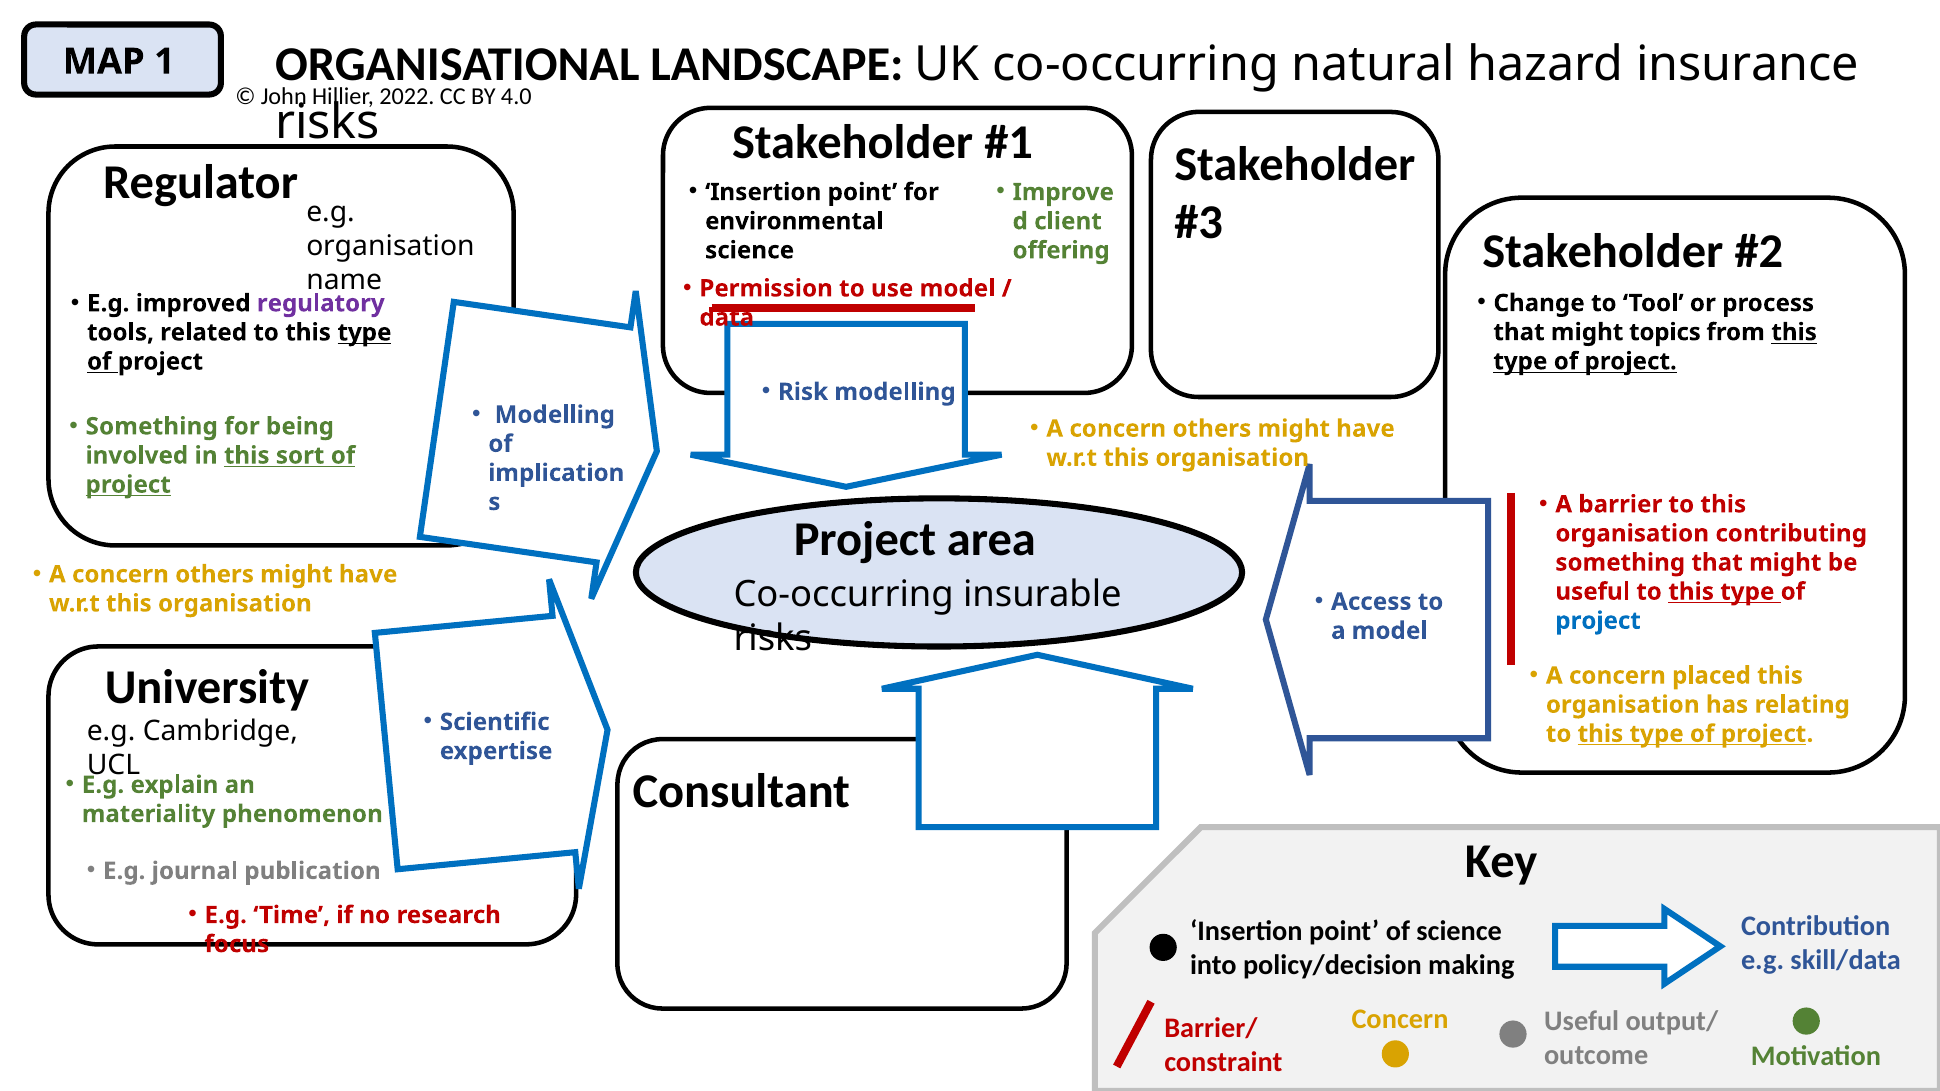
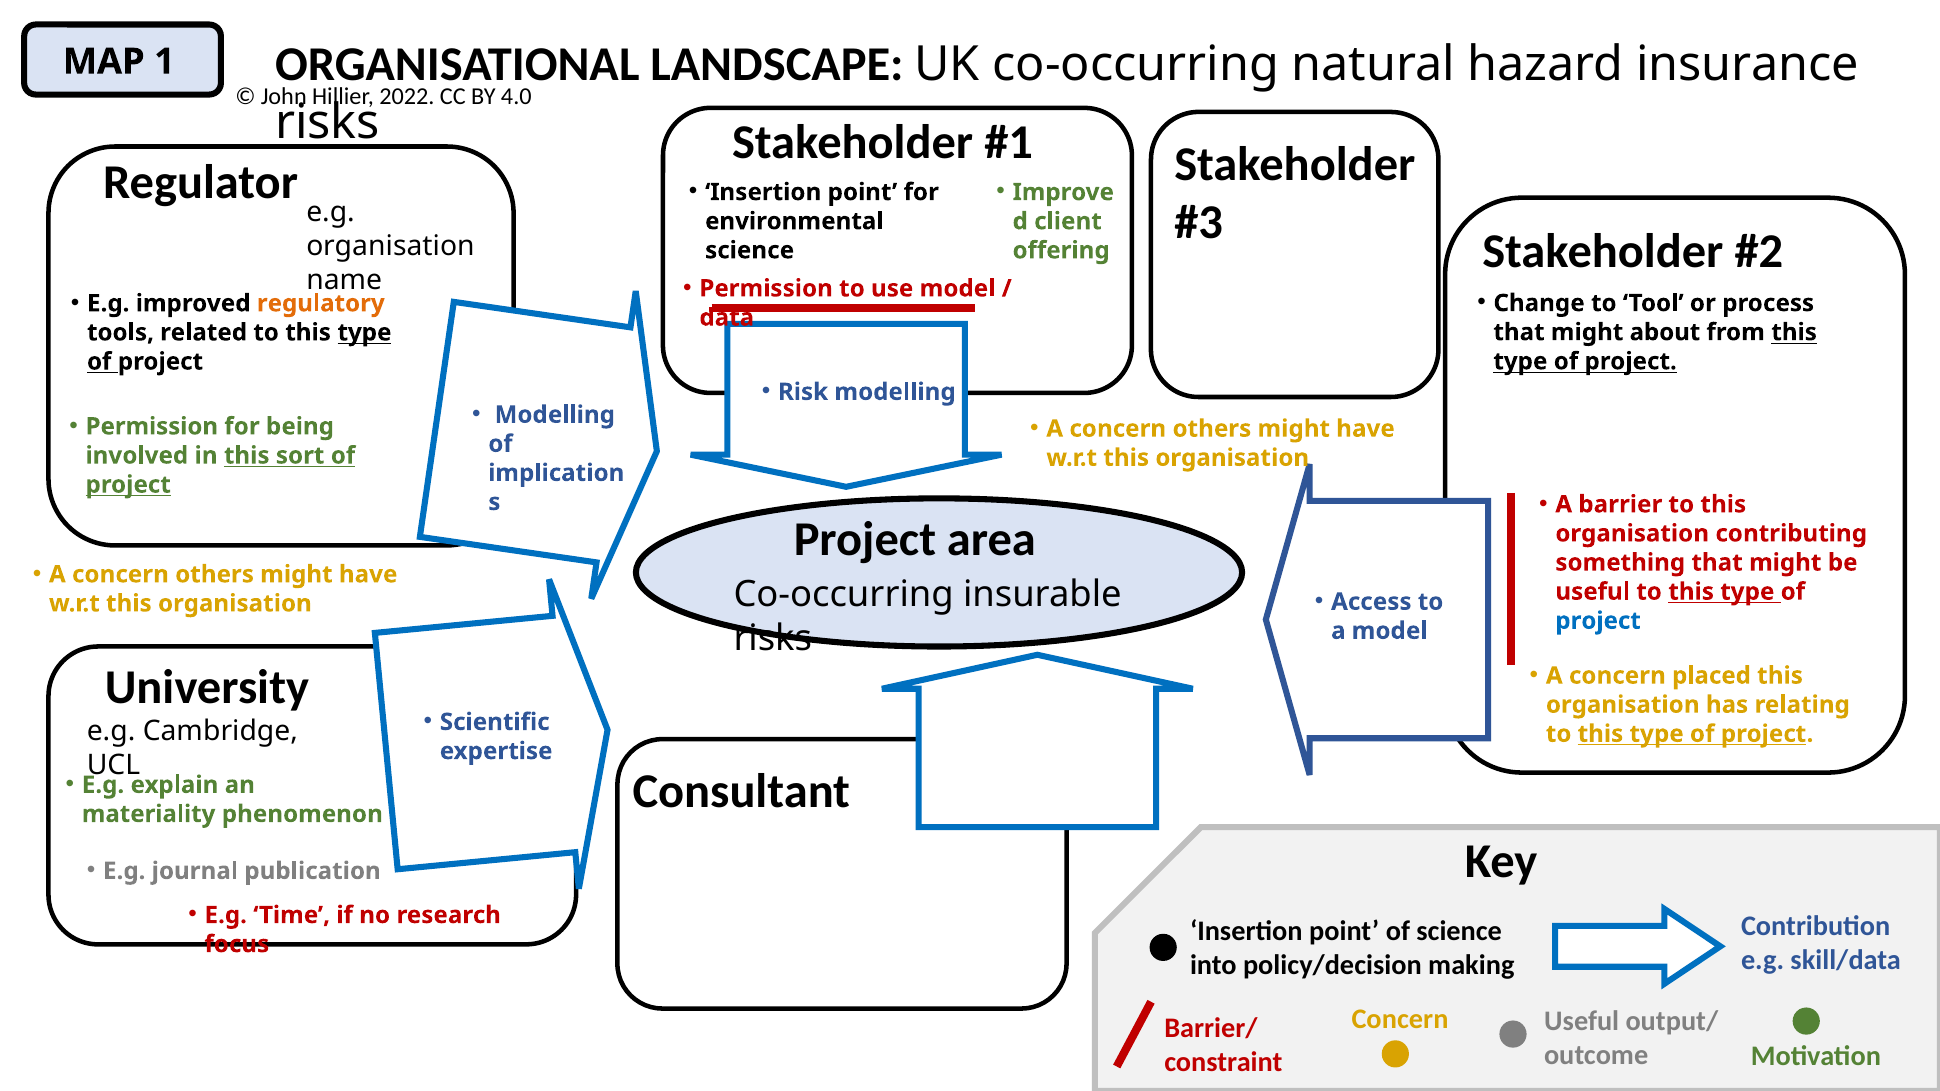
regulatory colour: purple -> orange
topics: topics -> about
Something at (152, 427): Something -> Permission
